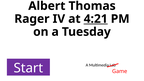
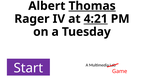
Thomas underline: none -> present
